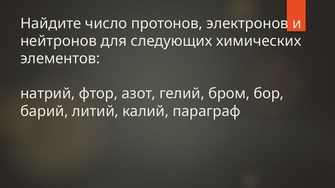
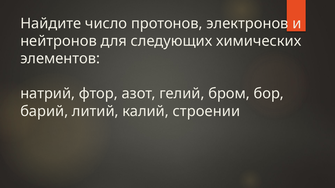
параграф: параграф -> строении
